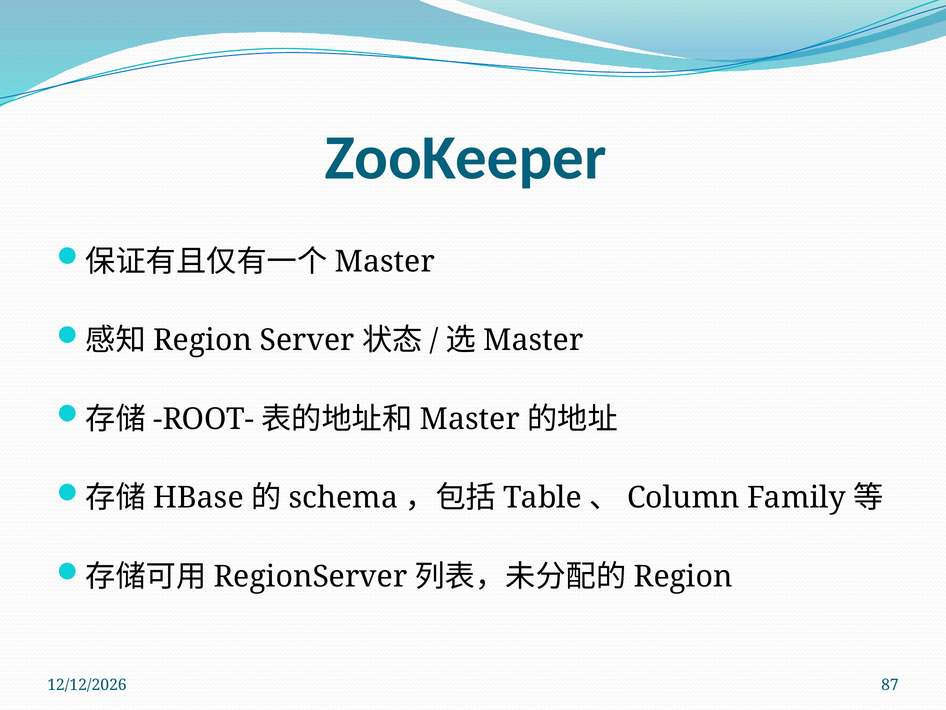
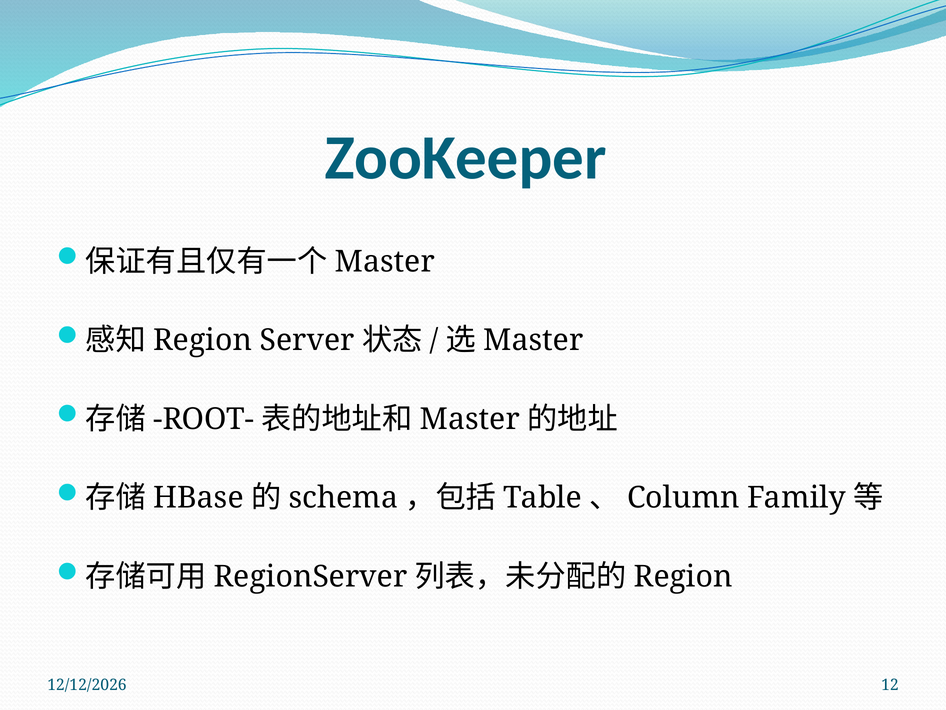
87: 87 -> 12
